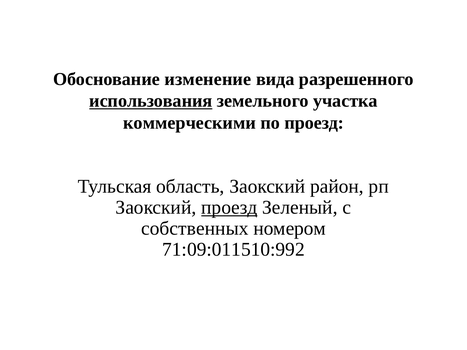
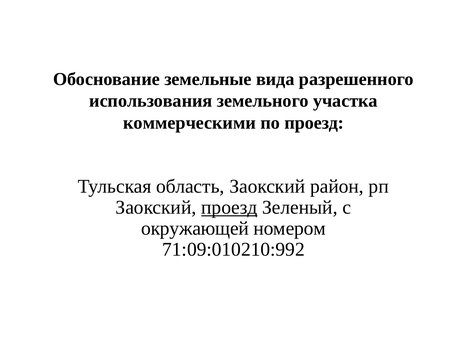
изменение: изменение -> земельные
использования underline: present -> none
собственных: собственных -> окружающей
71:09:011510:992: 71:09:011510:992 -> 71:09:010210:992
